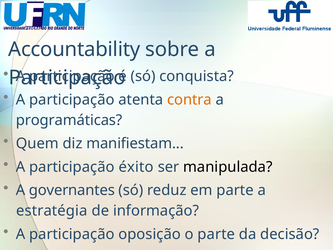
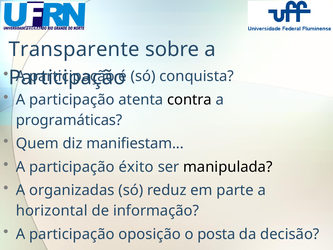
Accountability: Accountability -> Transparente
contra colour: orange -> black
governantes: governantes -> organizadas
estratégia: estratégia -> horizontal
o parte: parte -> posta
